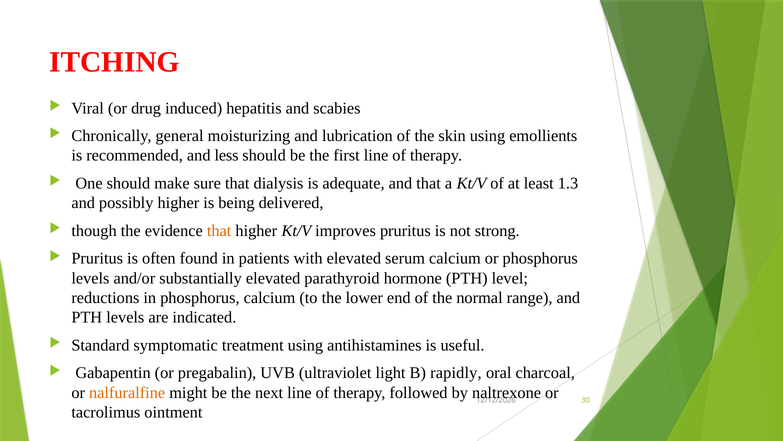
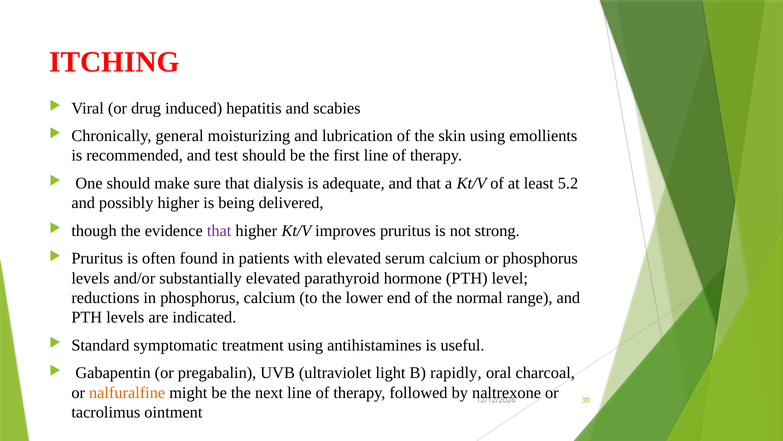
less: less -> test
1.3: 1.3 -> 5.2
that at (219, 230) colour: orange -> purple
